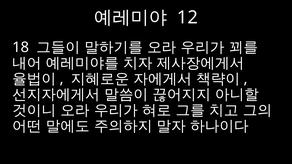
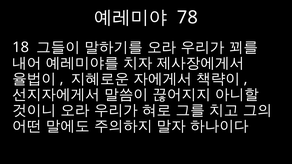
12: 12 -> 78
